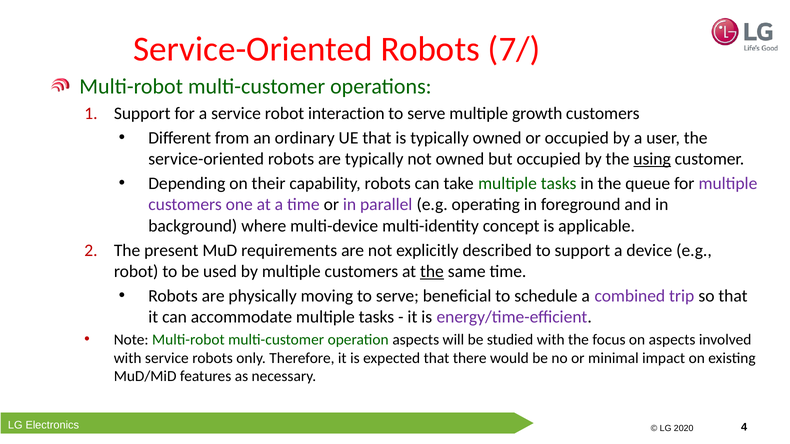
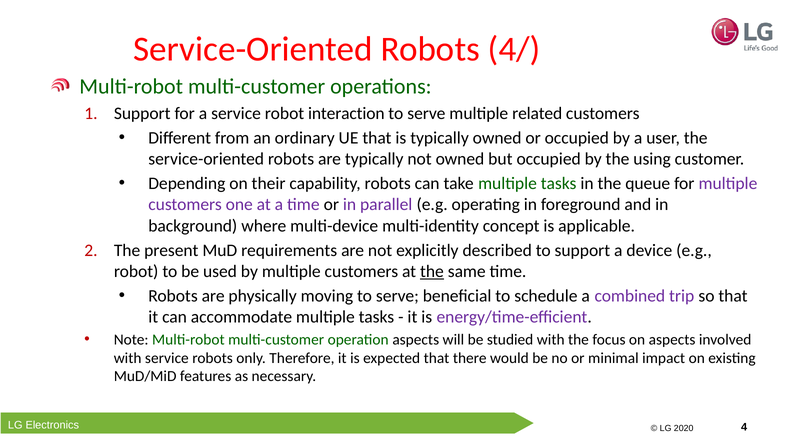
7/: 7/ -> 4/
growth: growth -> related
using underline: present -> none
